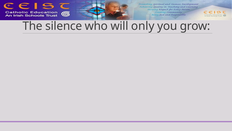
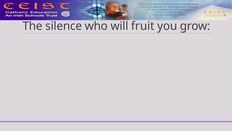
only: only -> fruit
